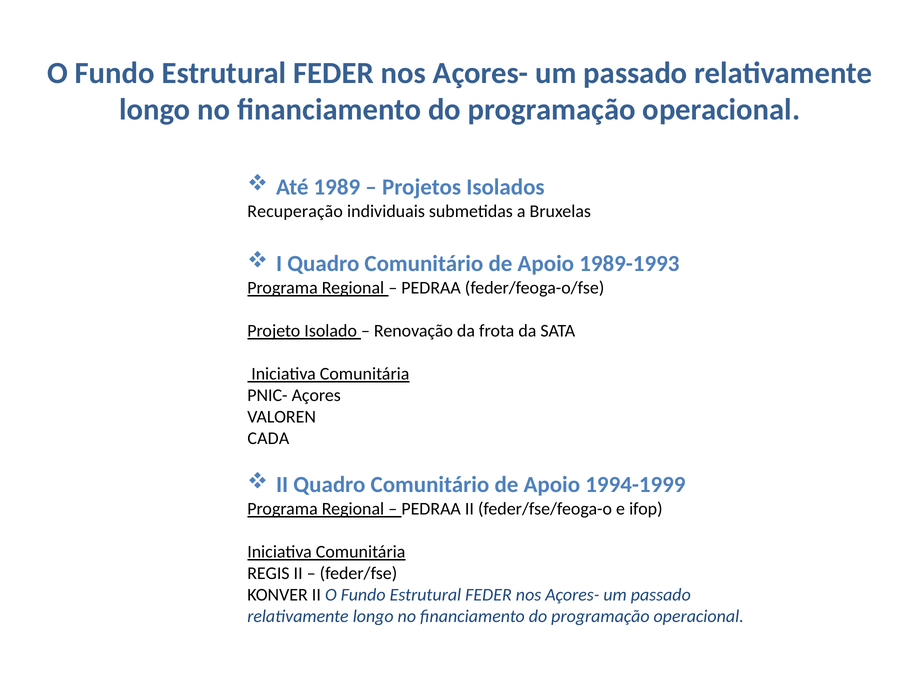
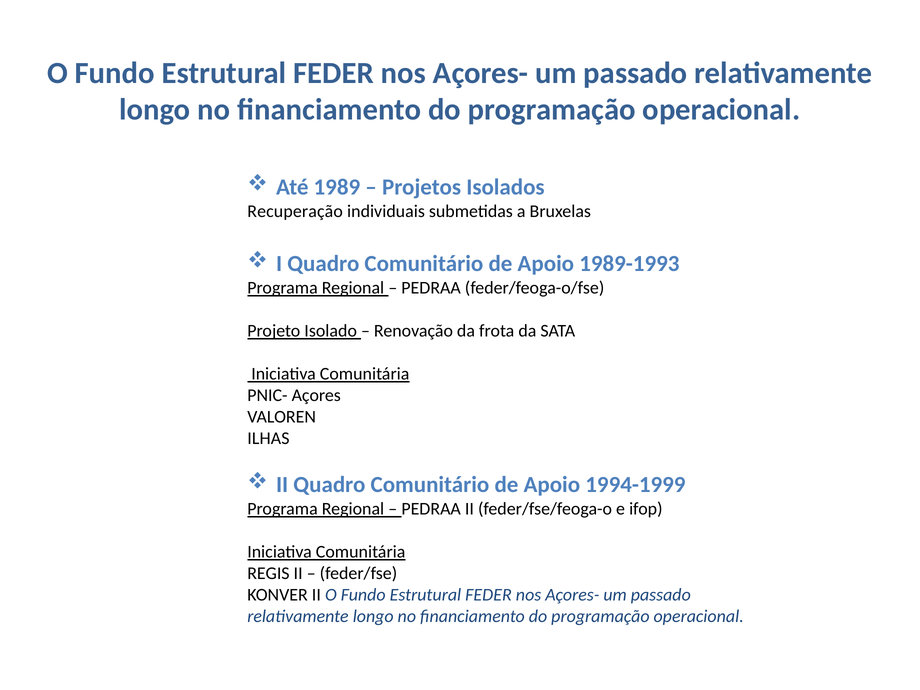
CADA: CADA -> ILHAS
